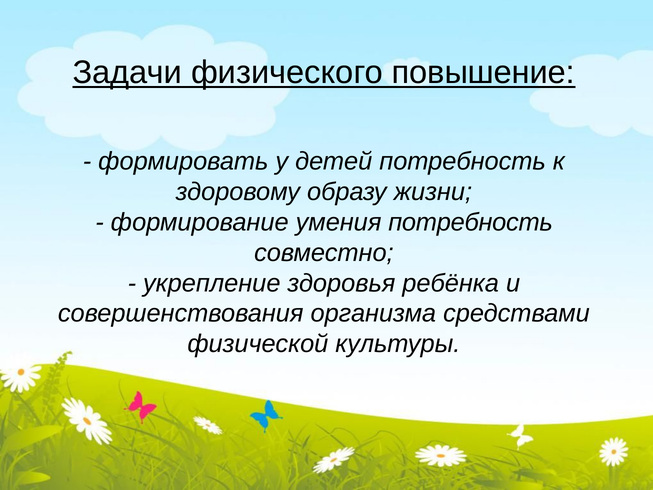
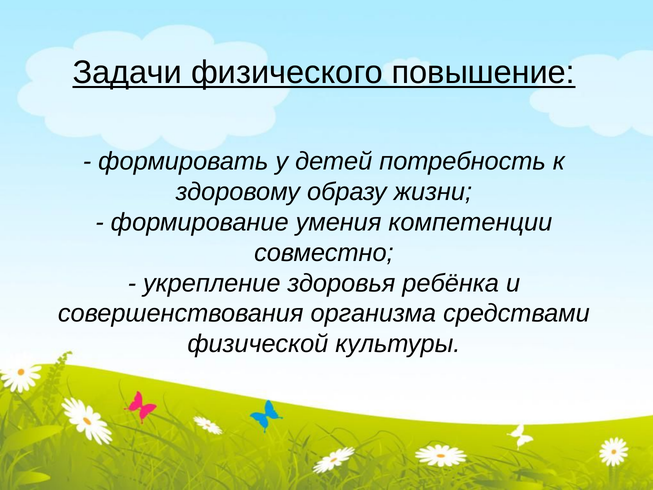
умения потребность: потребность -> компетенции
